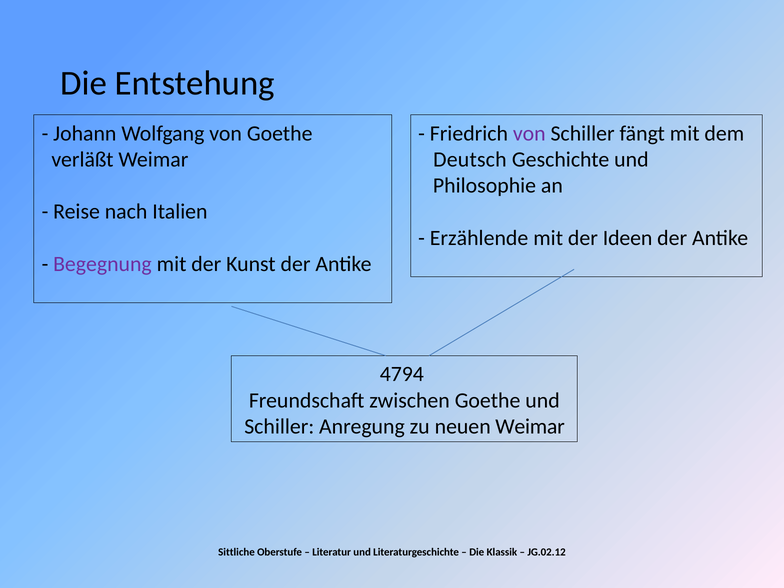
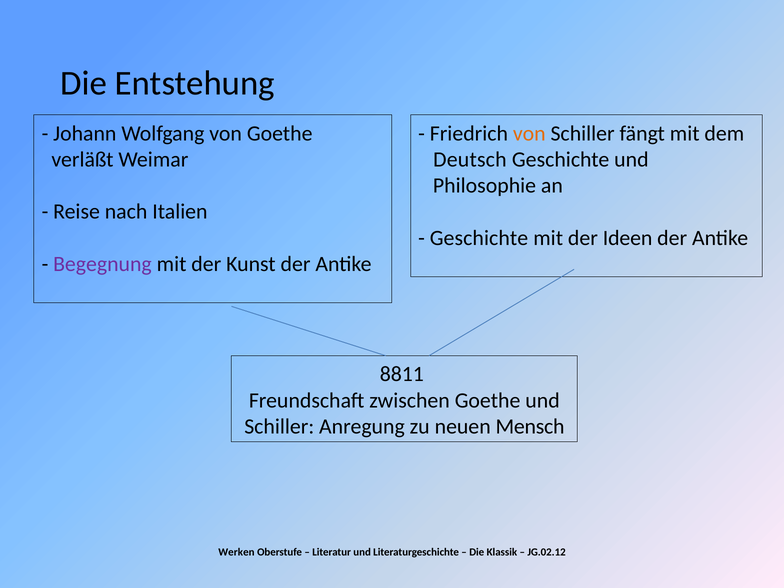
von at (529, 133) colour: purple -> orange
Erzählende at (479, 238): Erzählende -> Geschichte
4794: 4794 -> 8811
neuen Weimar: Weimar -> Mensch
Sittliche: Sittliche -> Werken
